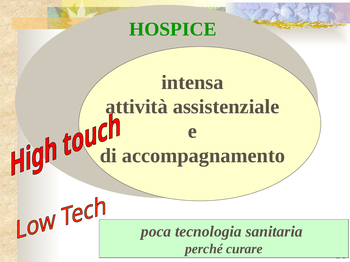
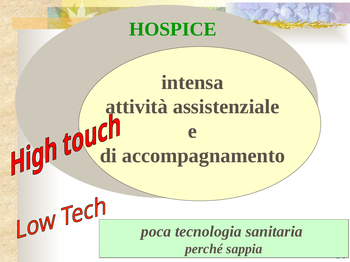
curare: curare -> sappia
